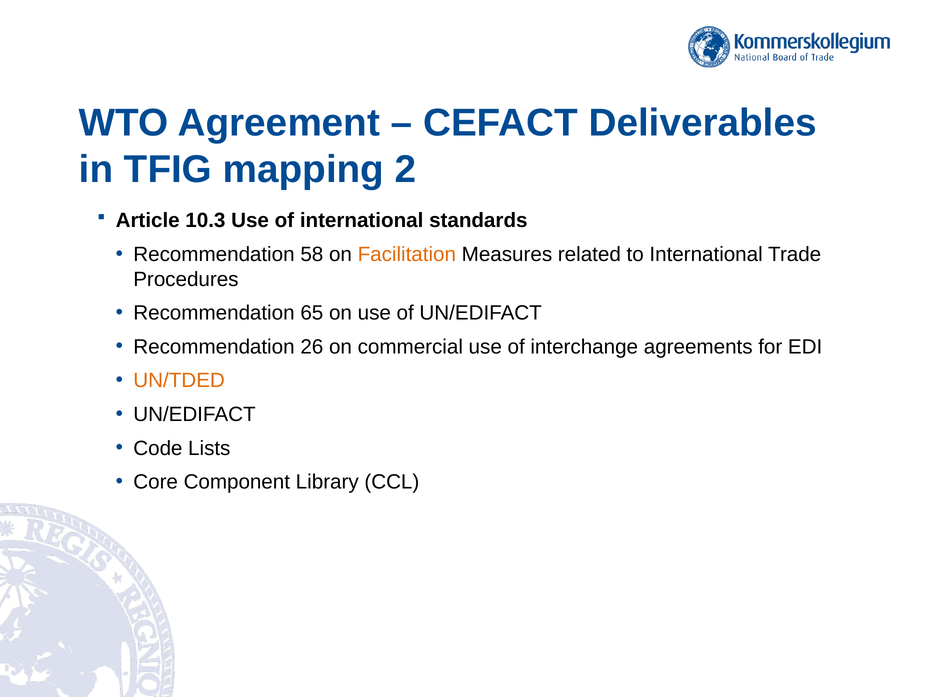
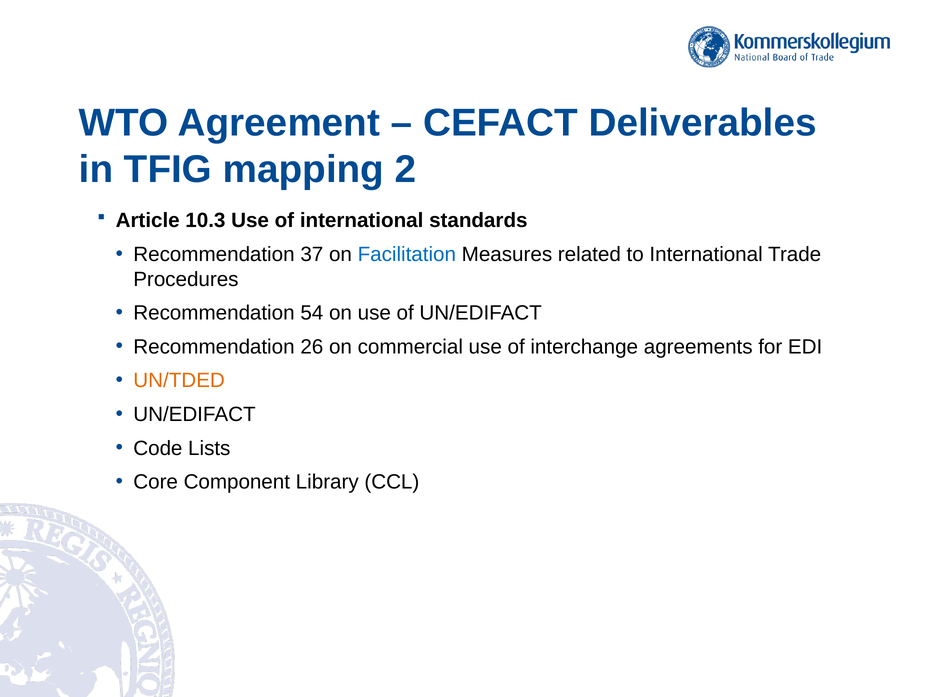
58: 58 -> 37
Facilitation colour: orange -> blue
65: 65 -> 54
